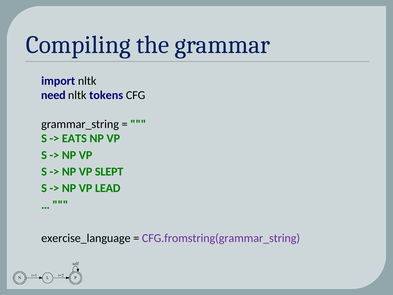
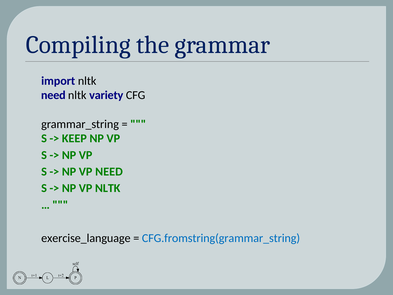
tokens: tokens -> variety
EATS: EATS -> KEEP
VP SLEPT: SLEPT -> NEED
VP LEAD: LEAD -> NLTK
CFG.fromstring(grammar_string colour: purple -> blue
